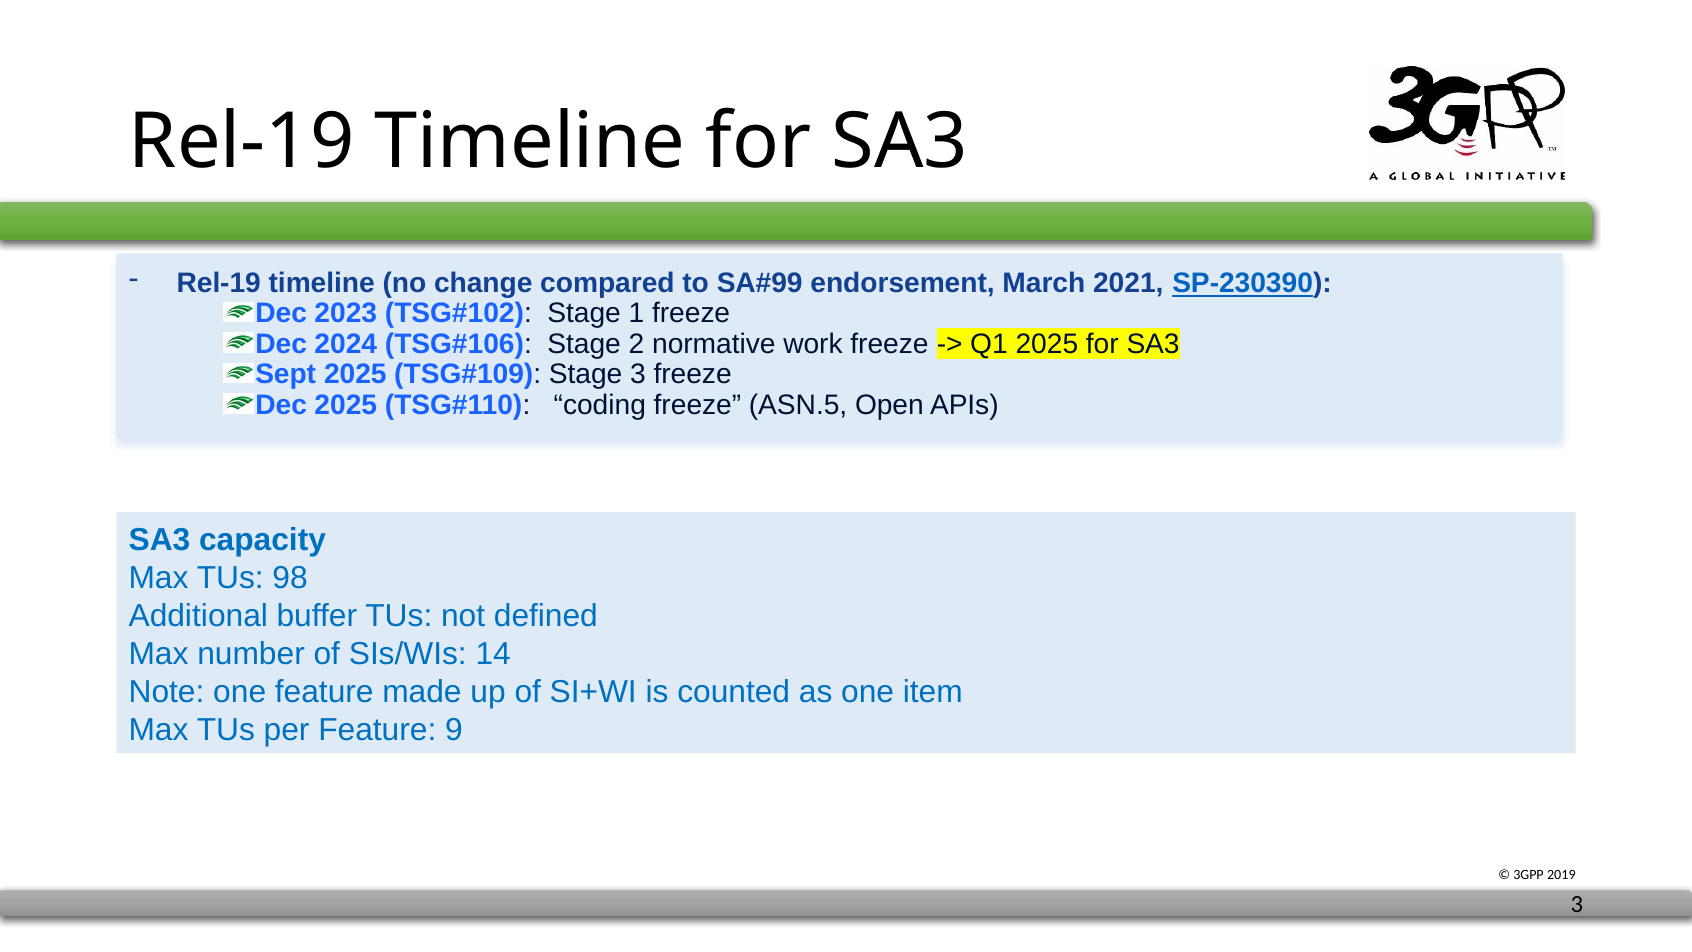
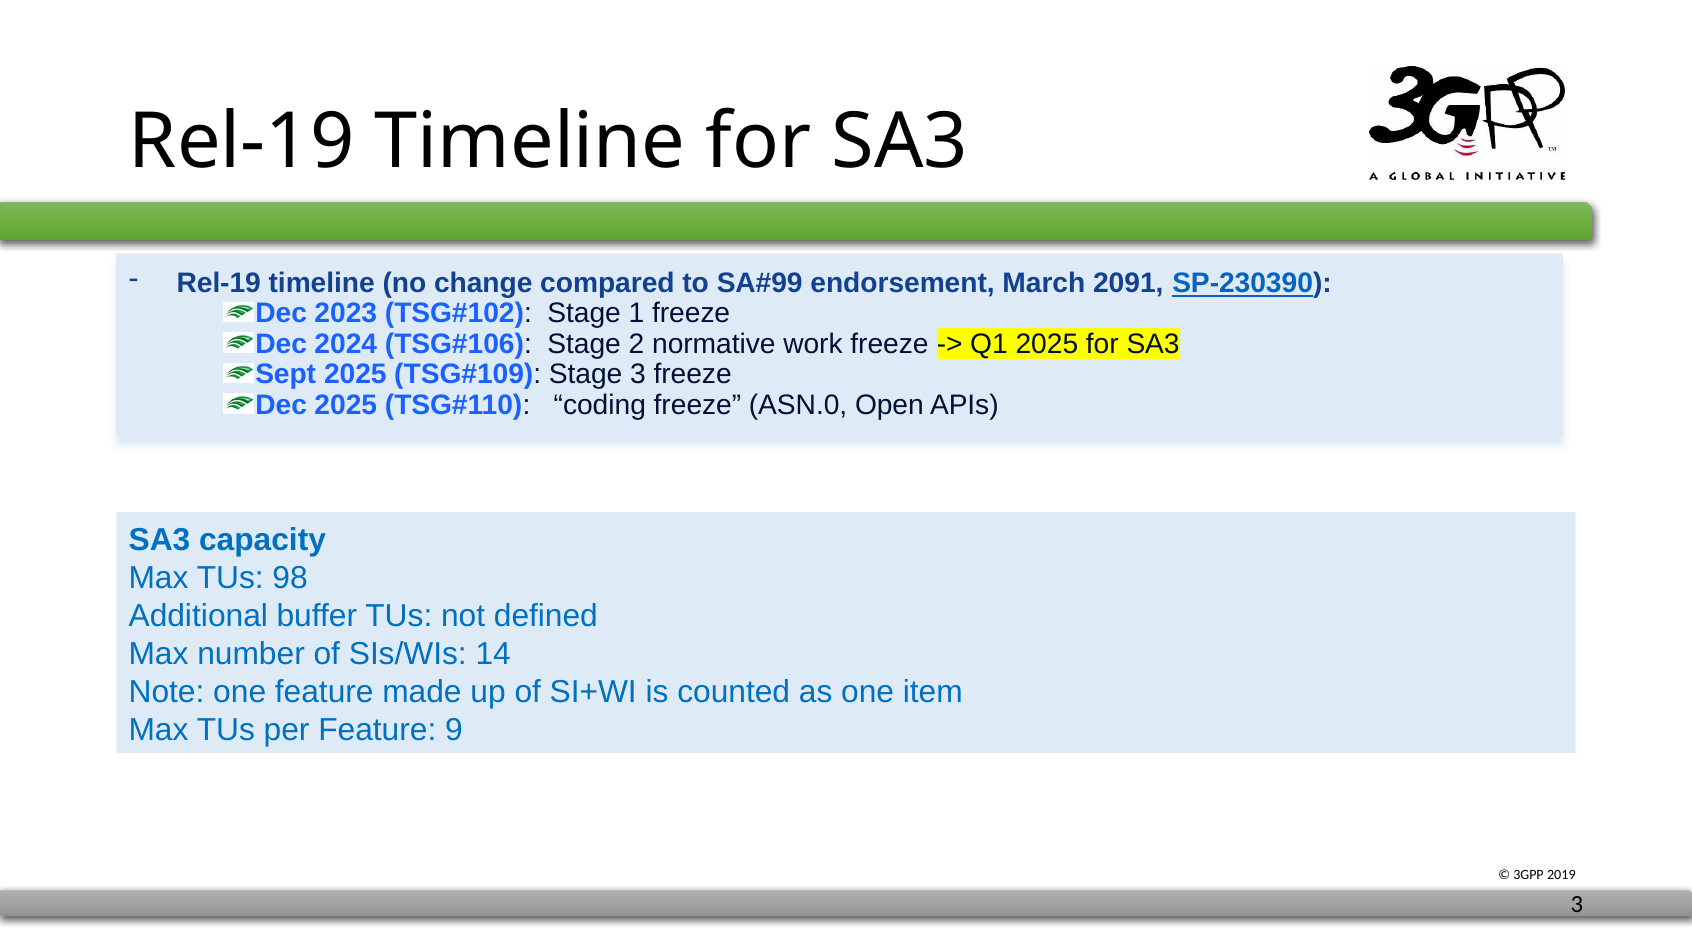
2021: 2021 -> 2091
ASN.5: ASN.5 -> ASN.0
